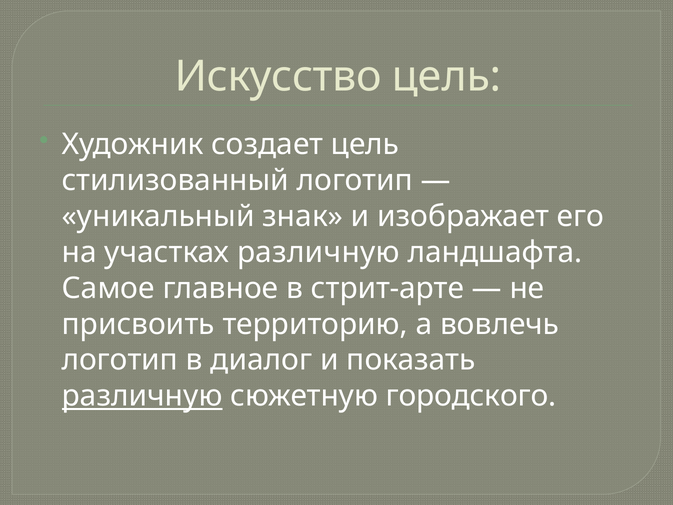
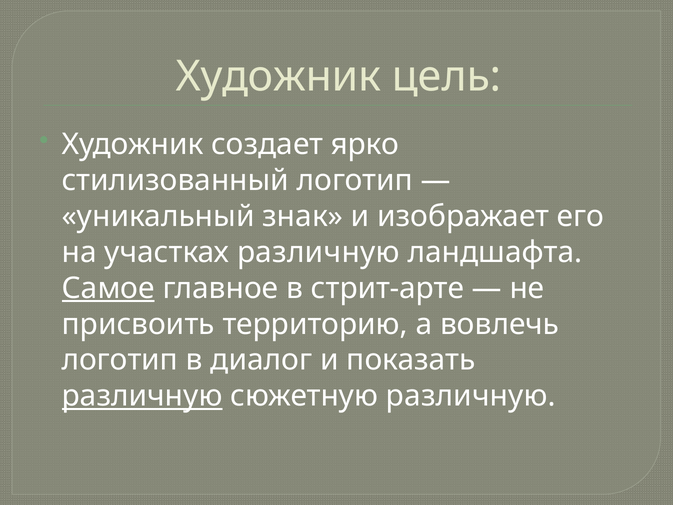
Искусство at (278, 77): Искусство -> Художник
создает цель: цель -> ярко
Самое underline: none -> present
сюжетную городского: городского -> различную
